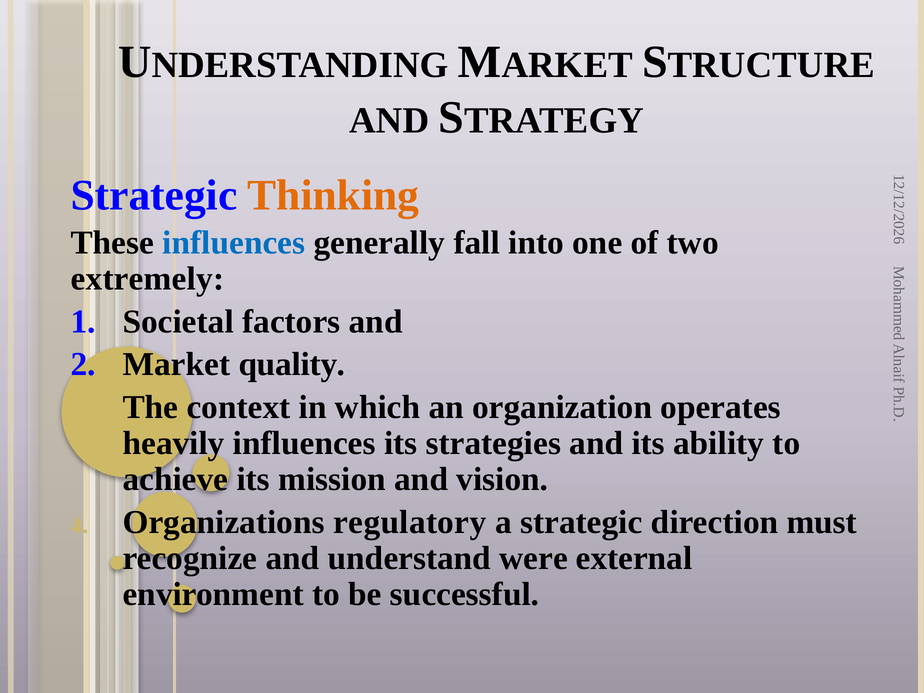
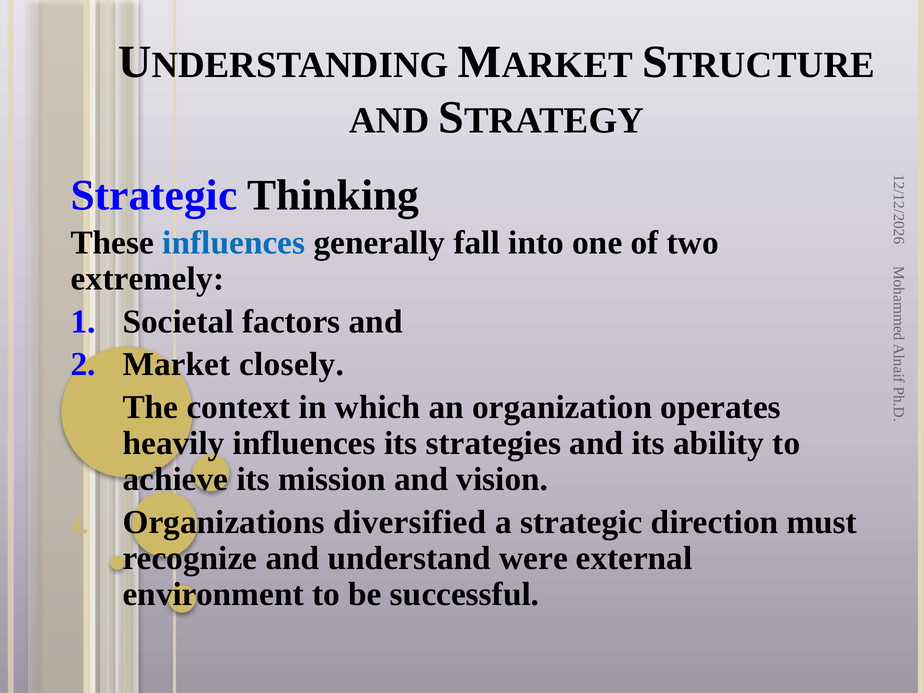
Thinking colour: orange -> black
quality: quality -> closely
regulatory: regulatory -> diversified
